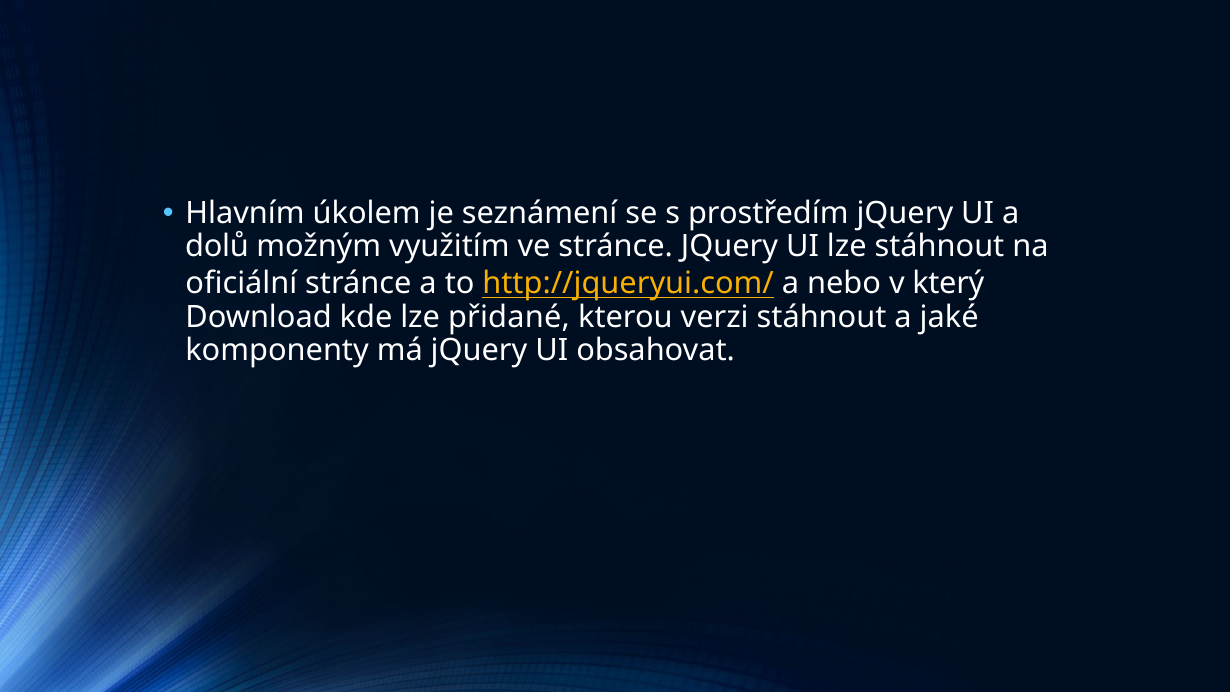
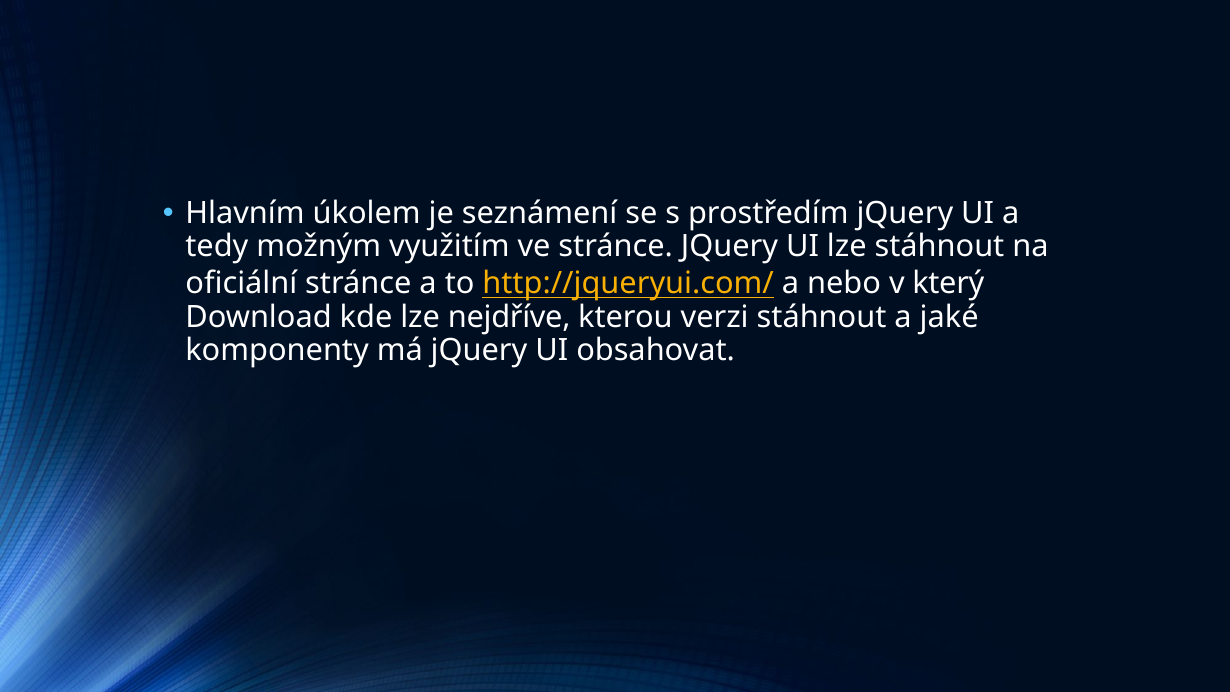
dolů: dolů -> tedy
přidané: přidané -> nejdříve
